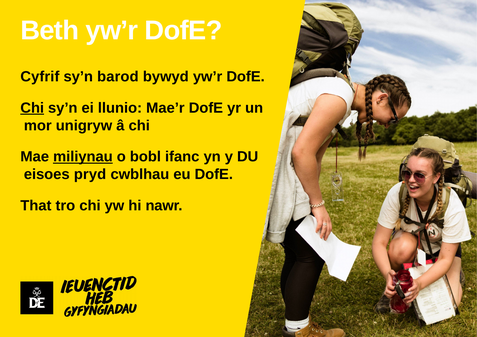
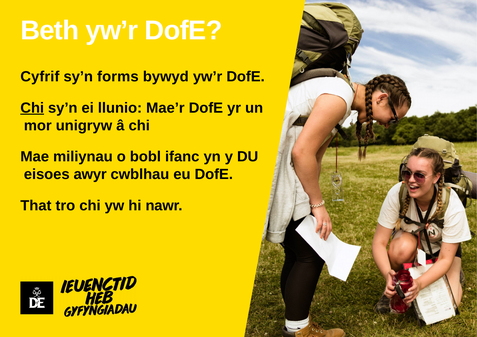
barod: barod -> forms
miliynau underline: present -> none
pryd: pryd -> awyr
